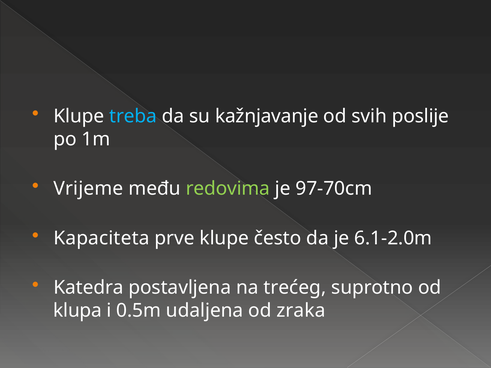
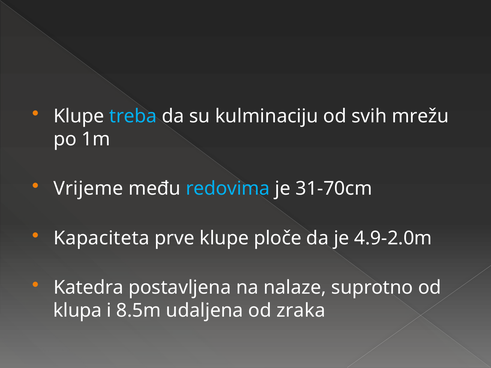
kažnjavanje: kažnjavanje -> kulminaciju
poslije: poslije -> mrežu
redovima colour: light green -> light blue
97-70cm: 97-70cm -> 31-70cm
često: često -> ploče
6.1-2.0m: 6.1-2.0m -> 4.9-2.0m
trećeg: trećeg -> nalaze
0.5m: 0.5m -> 8.5m
